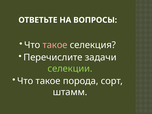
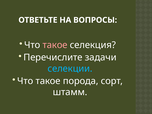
селекции colour: light green -> light blue
